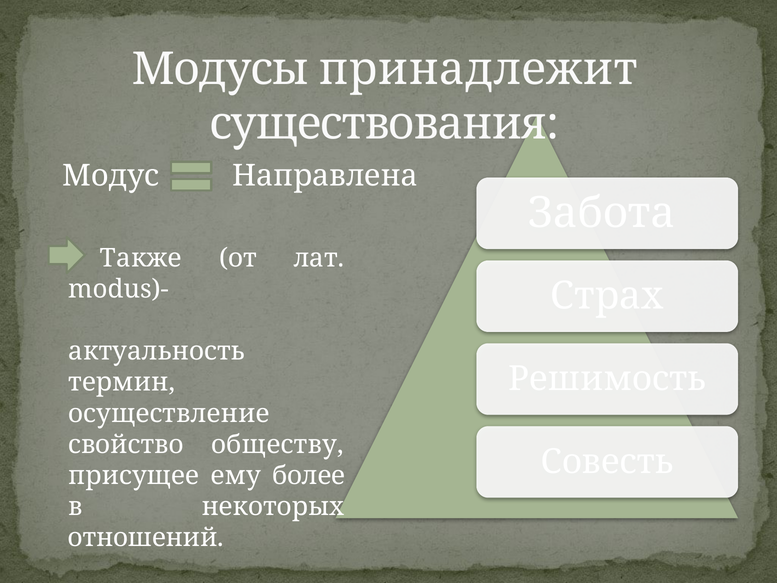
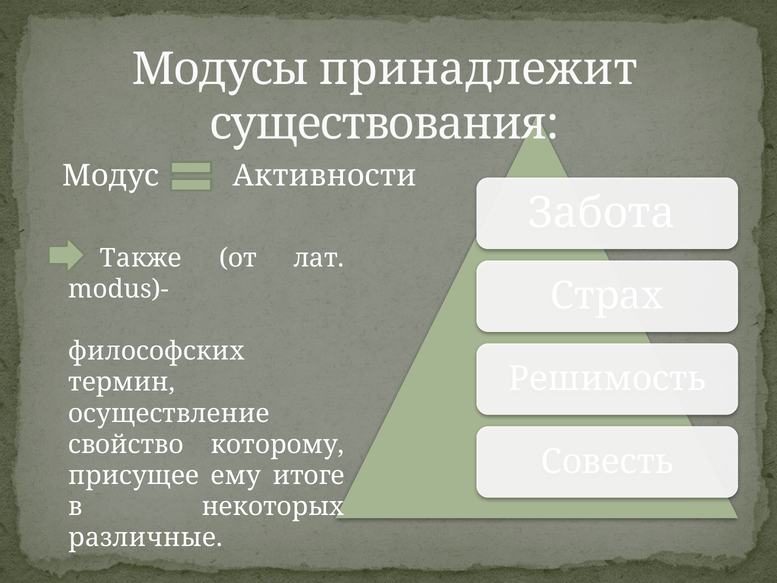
Направлена: Направлена -> Активности
актуальность: актуальность -> философских
обществу: обществу -> которому
более: более -> итоге
отношений: отношений -> различные
